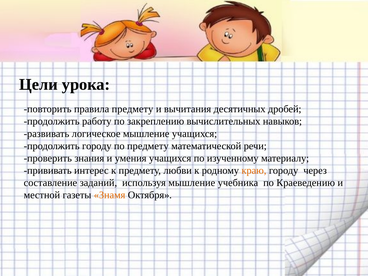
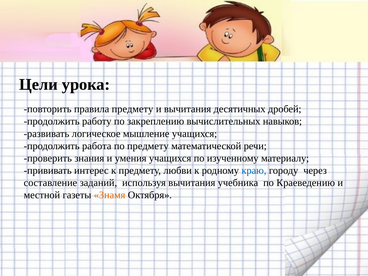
продолжить городу: городу -> работа
краю colour: orange -> blue
используя мышление: мышление -> вычитания
